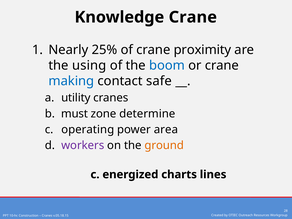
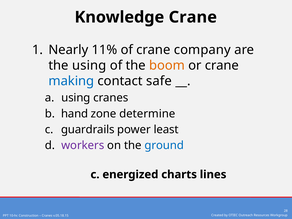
25%: 25% -> 11%
proximity: proximity -> company
boom colour: blue -> orange
utility at (76, 98): utility -> using
must: must -> hand
operating: operating -> guardrails
area: area -> least
ground colour: orange -> blue
